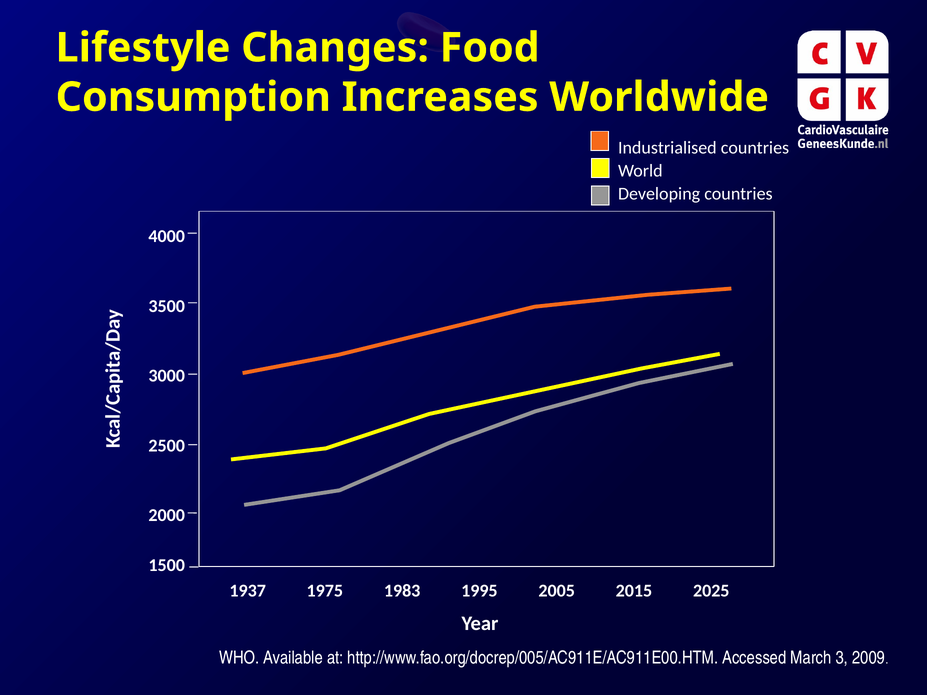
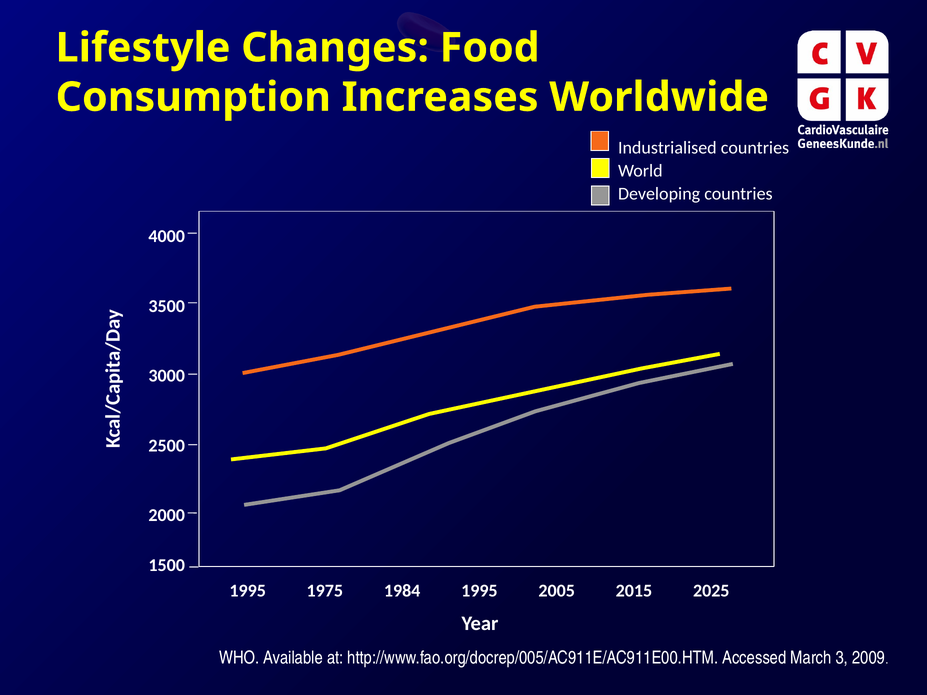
1937 at (248, 591): 1937 -> 1995
1983: 1983 -> 1984
